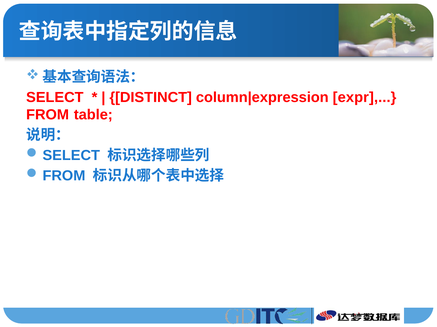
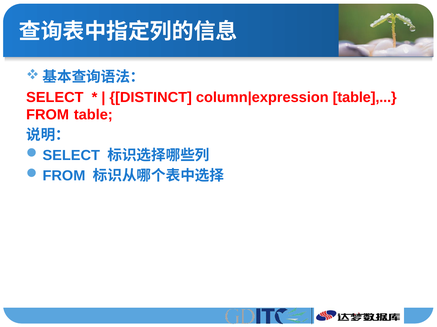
expr at (365, 98): expr -> table
